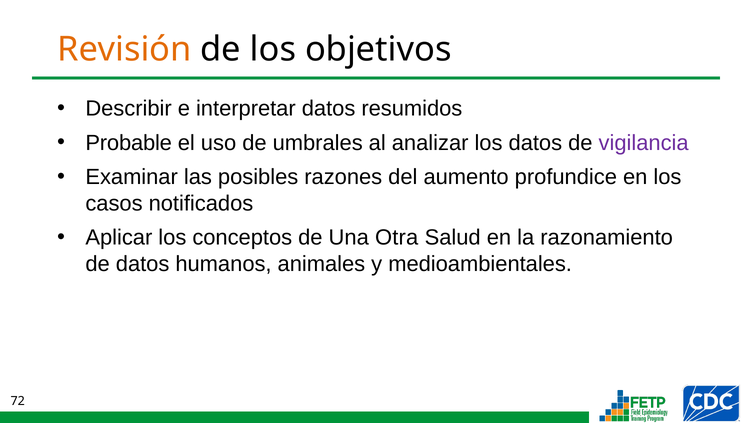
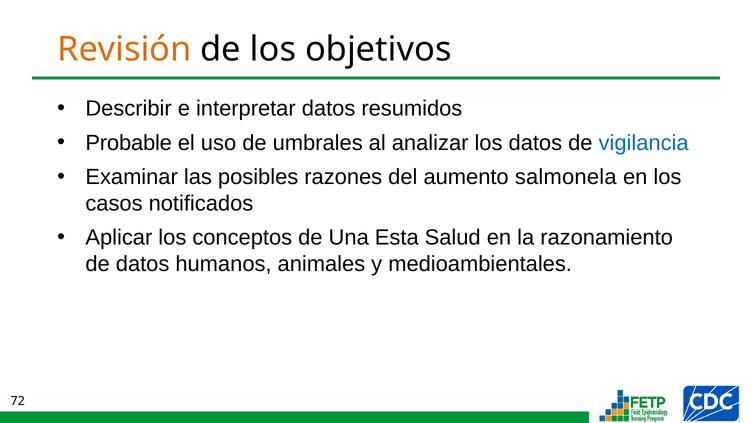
vigilancia colour: purple -> blue
profundice: profundice -> salmonela
Otra: Otra -> Esta
